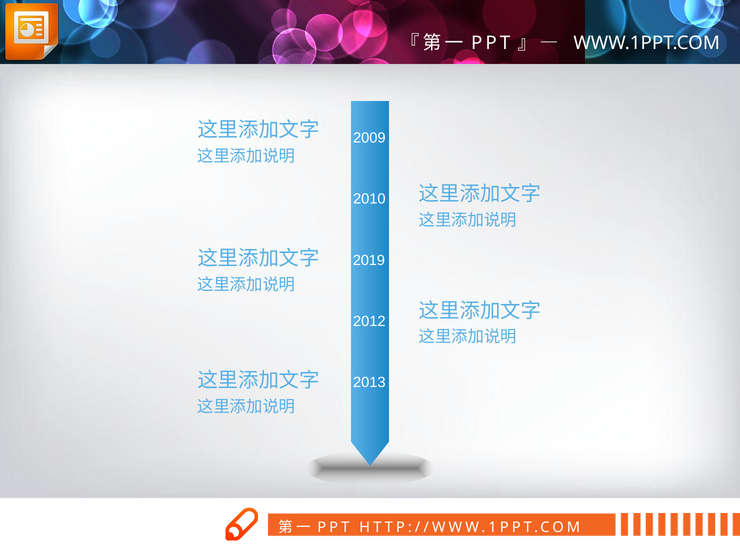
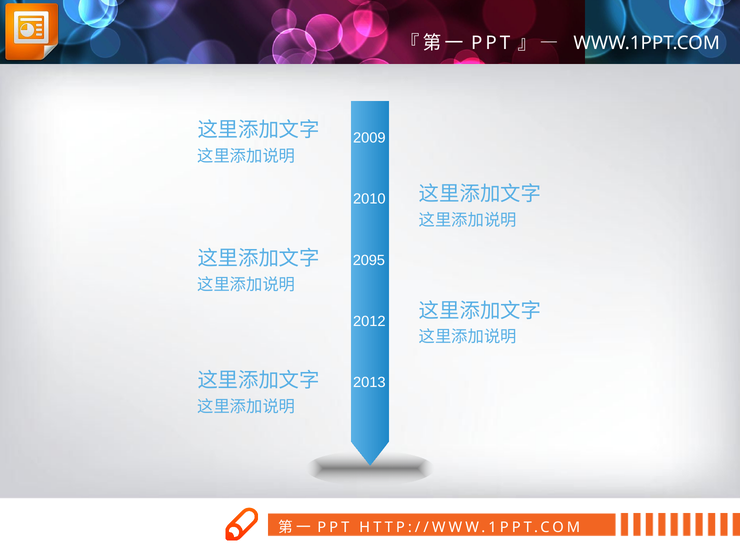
2019: 2019 -> 2095
